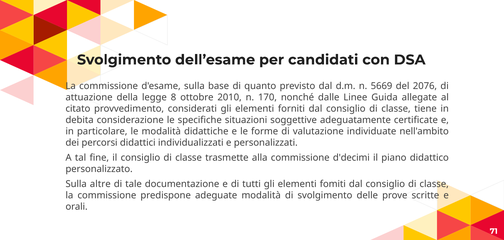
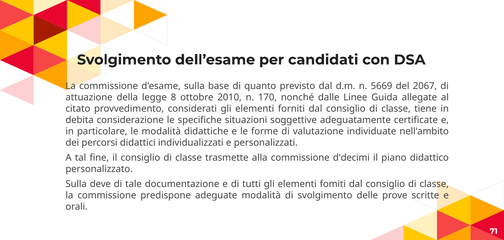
2076: 2076 -> 2067
altre: altre -> deve
